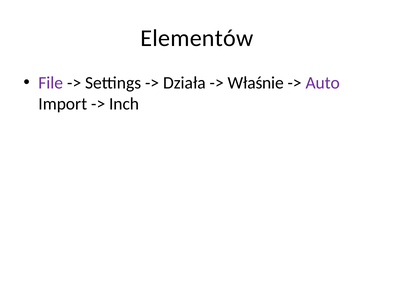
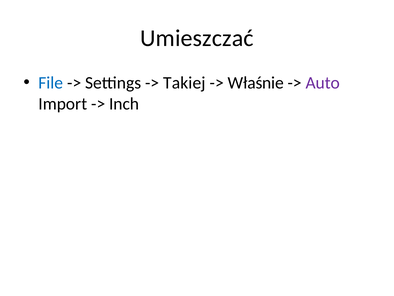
Elementów: Elementów -> Umieszczać
File colour: purple -> blue
Działa: Działa -> Takiej
